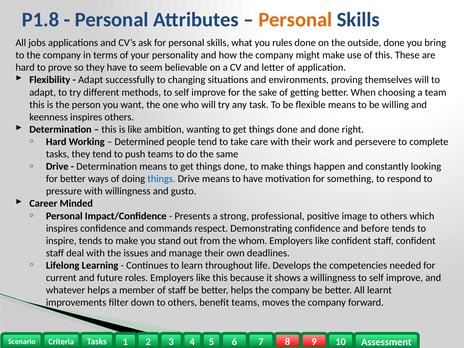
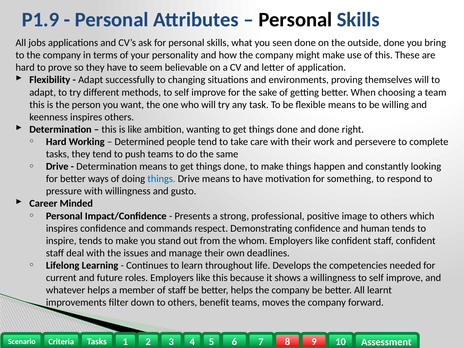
P1.8: P1.8 -> P1.9
Personal at (295, 20) colour: orange -> black
rules: rules -> seen
before: before -> human
